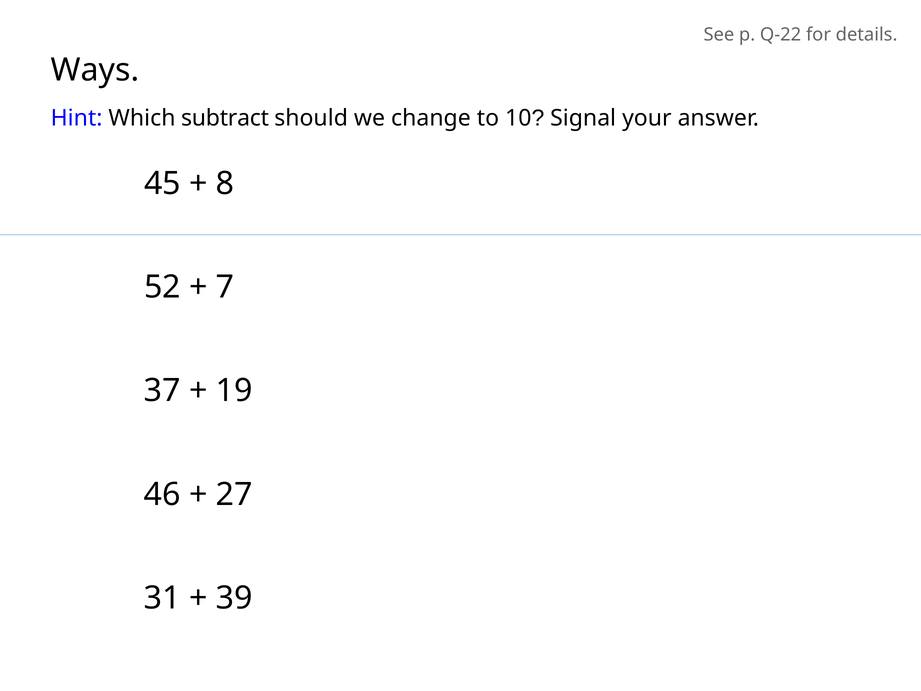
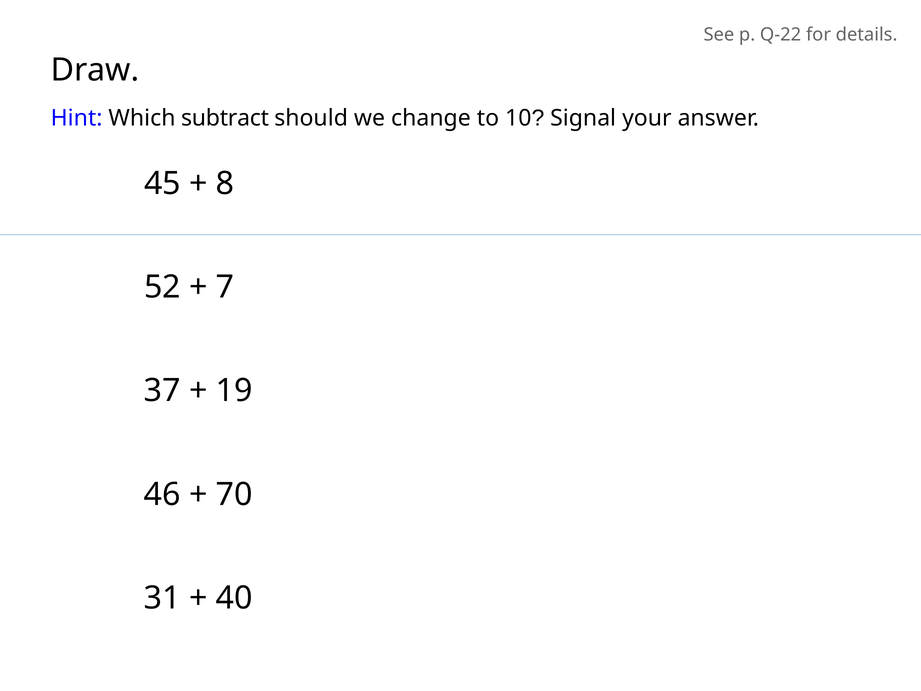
Ways: Ways -> Draw
27: 27 -> 70
39: 39 -> 40
